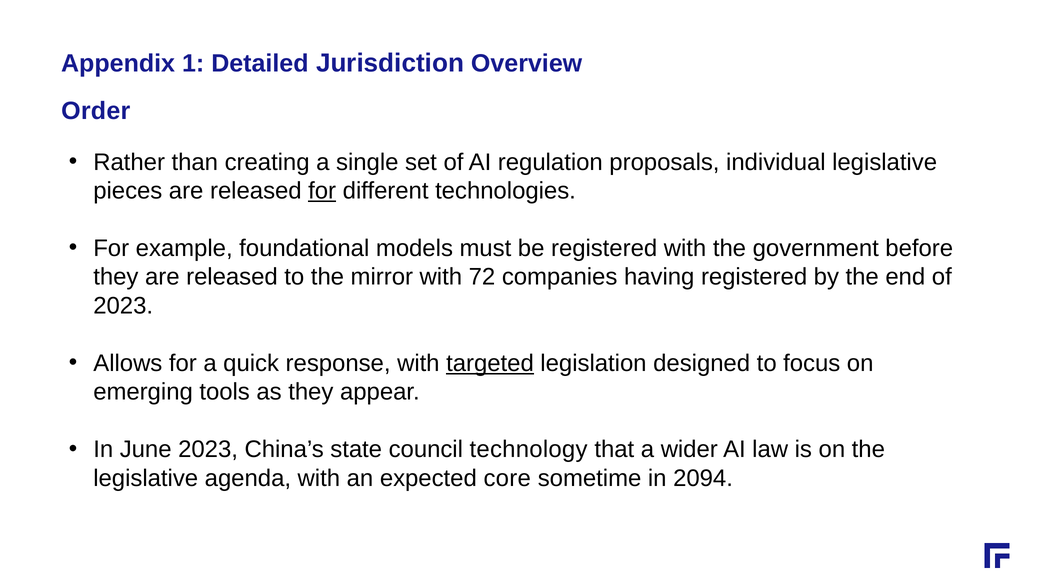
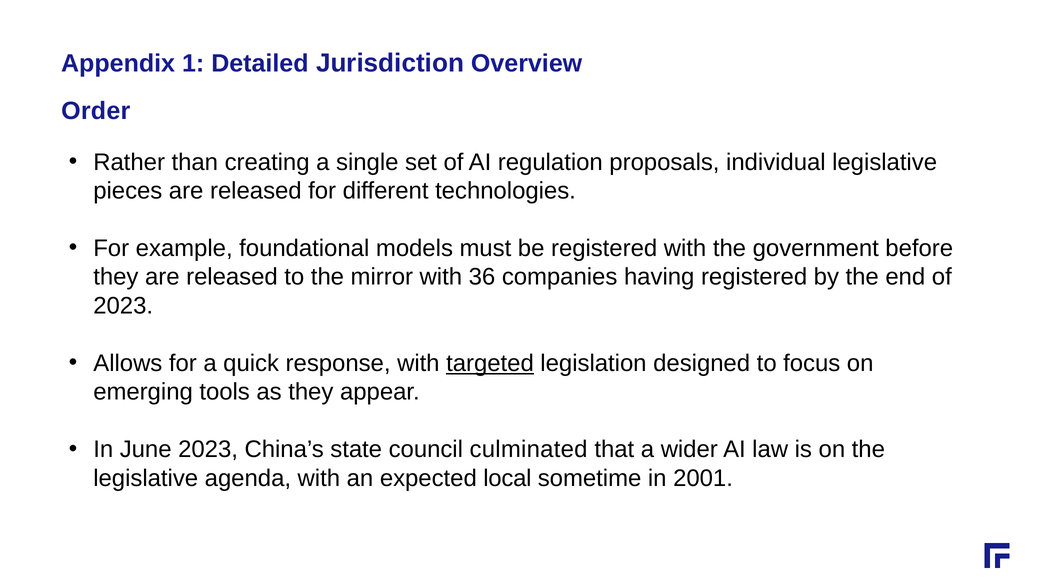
for at (322, 191) underline: present -> none
72: 72 -> 36
technology: technology -> culminated
core: core -> local
2094: 2094 -> 2001
